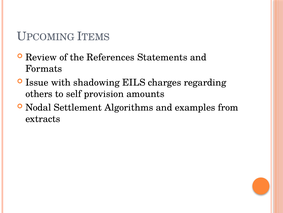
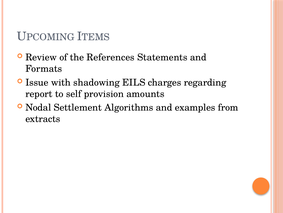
others: others -> report
